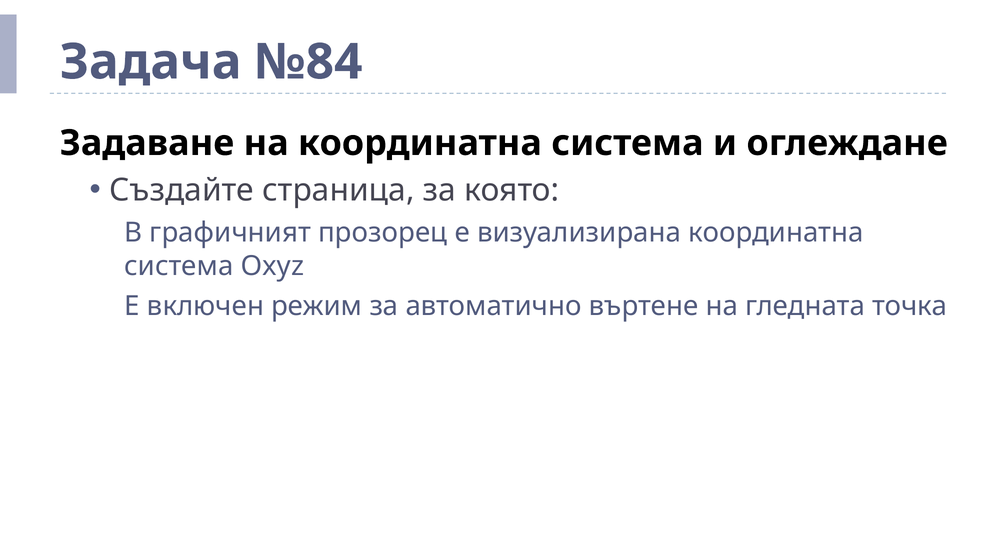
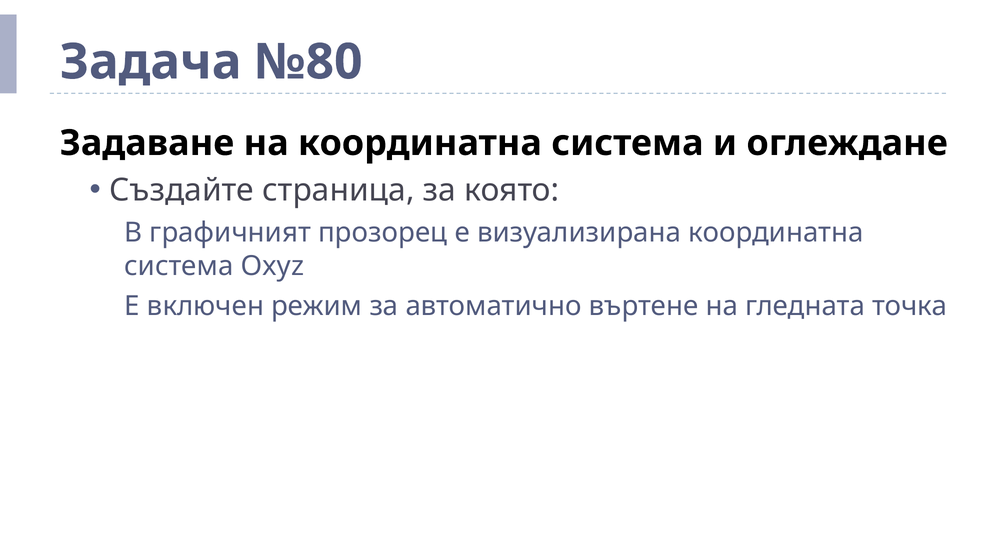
№84: №84 -> №80
